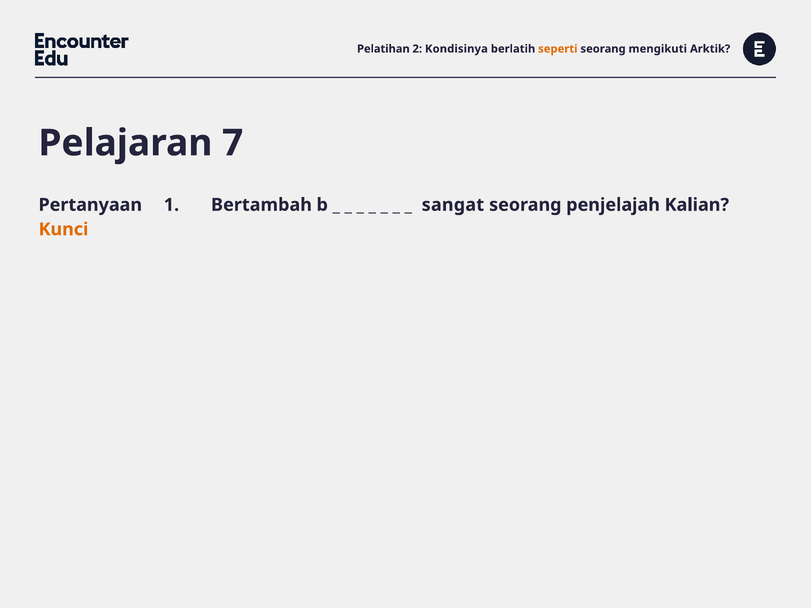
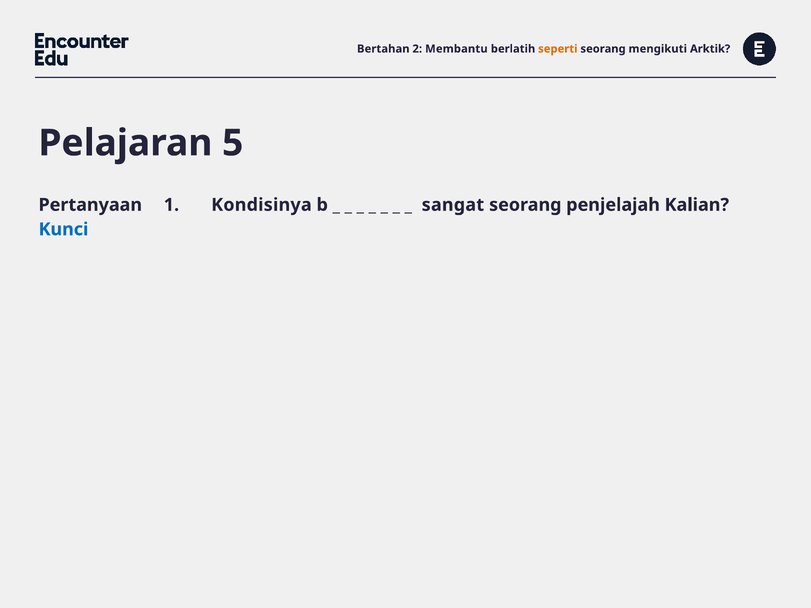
Pelatihan: Pelatihan -> Bertahan
Kondisinya: Kondisinya -> Membantu
7: 7 -> 5
Bertambah: Bertambah -> Kondisinya
Kunci colour: orange -> blue
